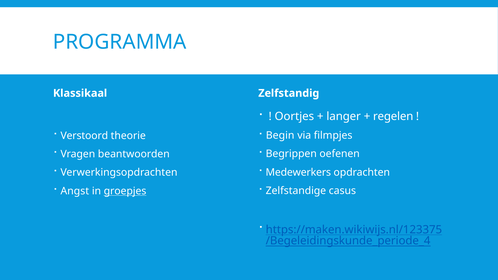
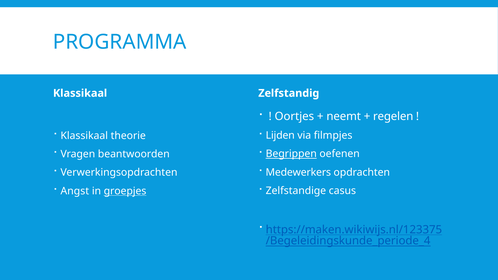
langer: langer -> neemt
Begin: Begin -> Lijden
Verstoord at (84, 136): Verstoord -> Klassikaal
Begrippen underline: none -> present
